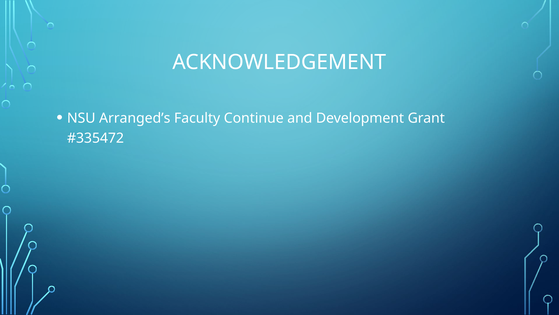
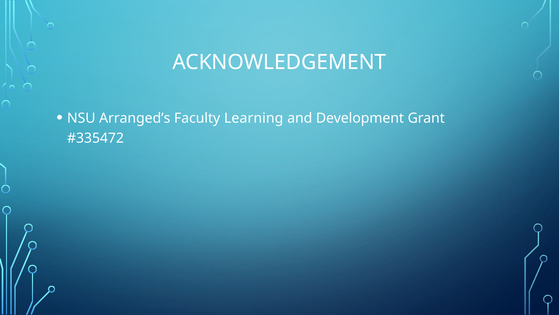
Continue: Continue -> Learning
